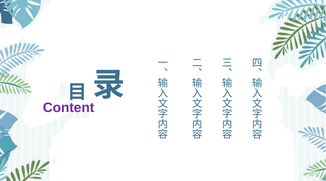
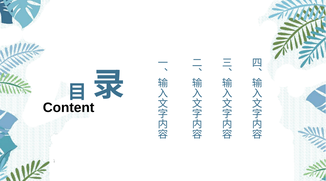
Content colour: purple -> black
